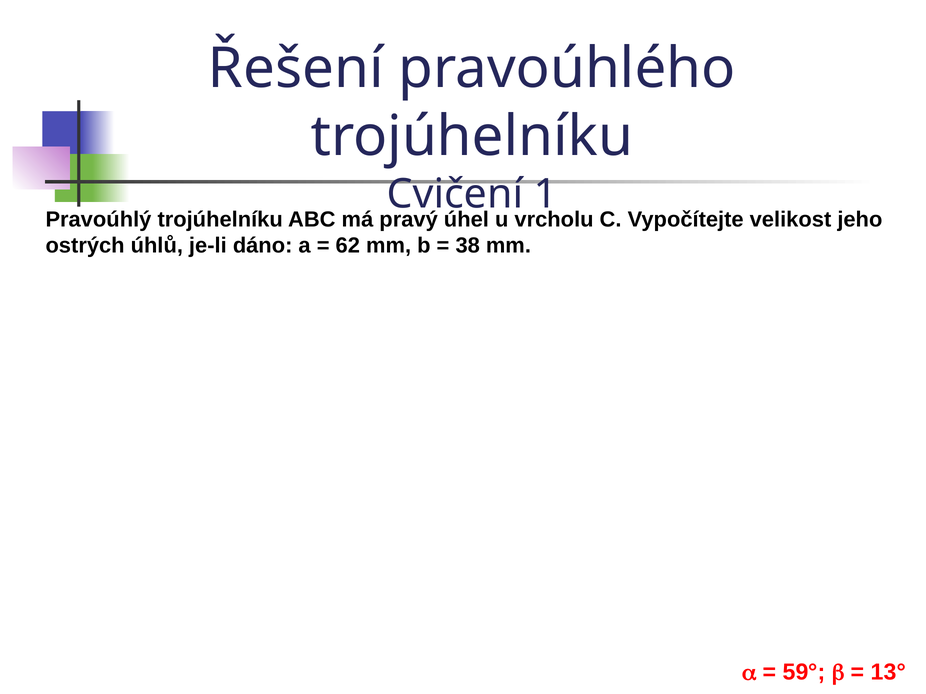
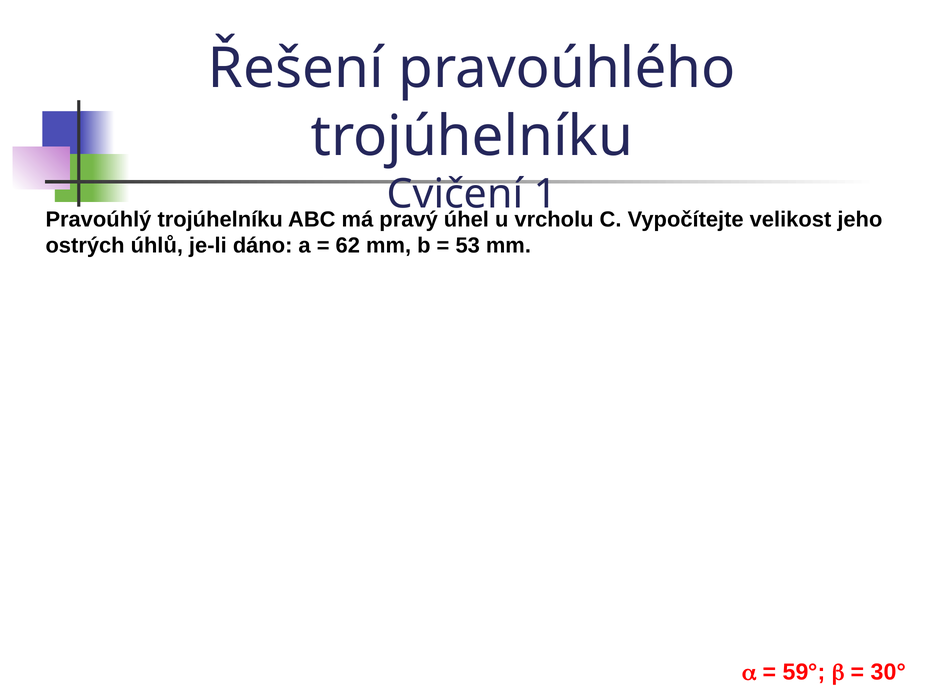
38: 38 -> 53
13°: 13° -> 30°
